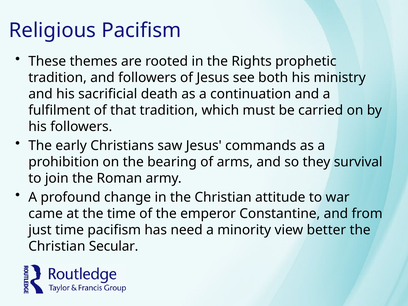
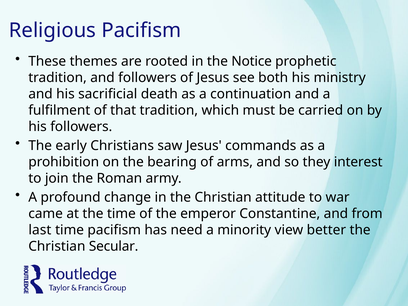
Rights: Rights -> Notice
survival: survival -> interest
just: just -> last
